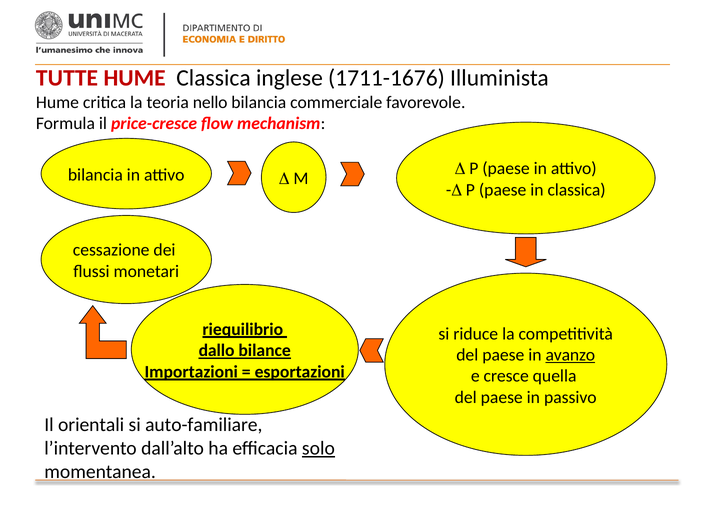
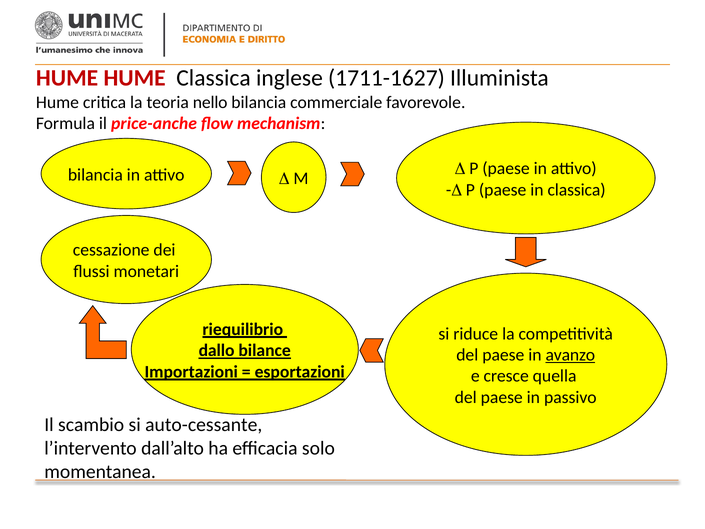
TUTTE at (67, 78): TUTTE -> HUME
1711-1676: 1711-1676 -> 1711-1627
price-cresce: price-cresce -> price-anche
orientali: orientali -> scambio
auto-familiare: auto-familiare -> auto-cessante
solo underline: present -> none
